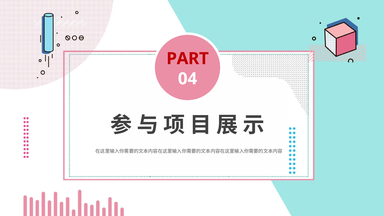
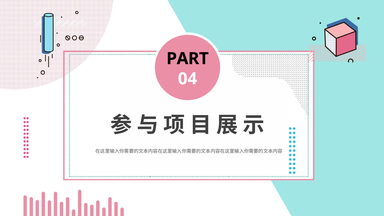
PART colour: red -> black
